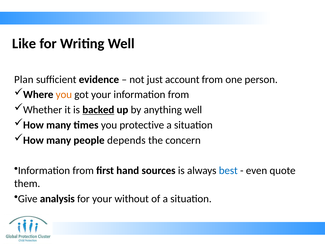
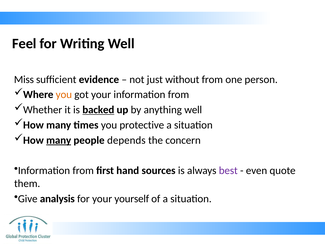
Like: Like -> Feel
Plan: Plan -> Miss
account: account -> without
many at (59, 140) underline: none -> present
best colour: blue -> purple
without: without -> yourself
